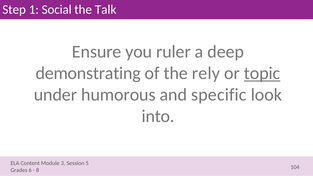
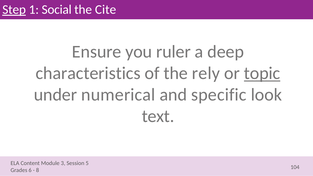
Step underline: none -> present
Talk: Talk -> Cite
demonstrating: demonstrating -> characteristics
humorous: humorous -> numerical
into: into -> text
